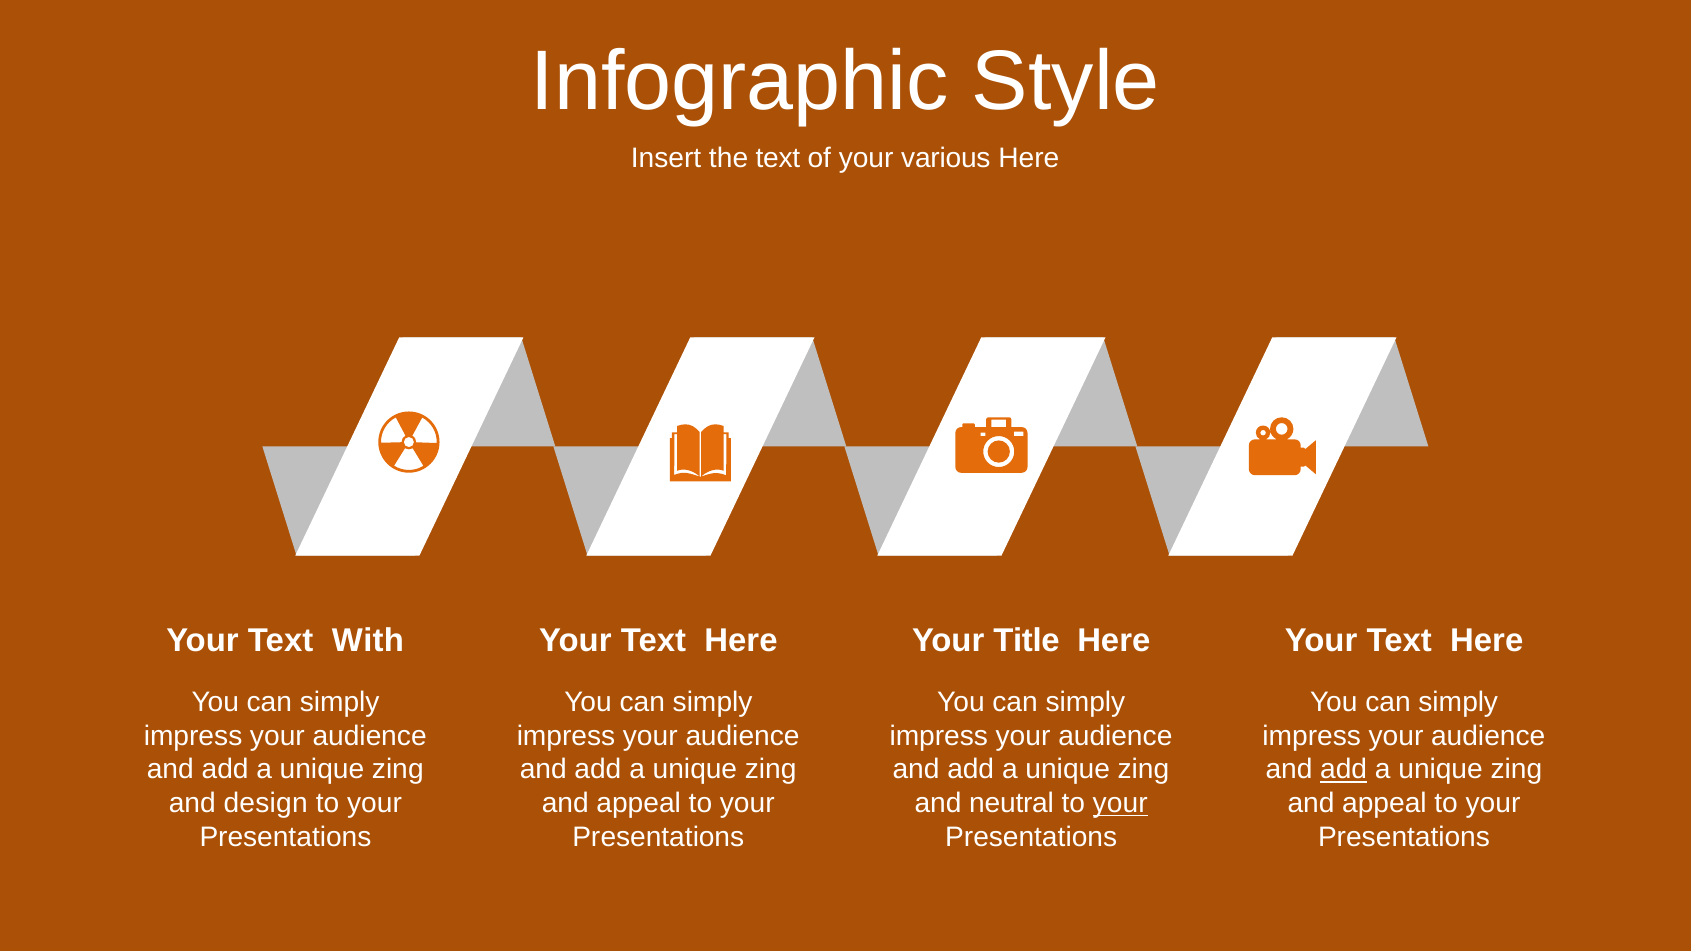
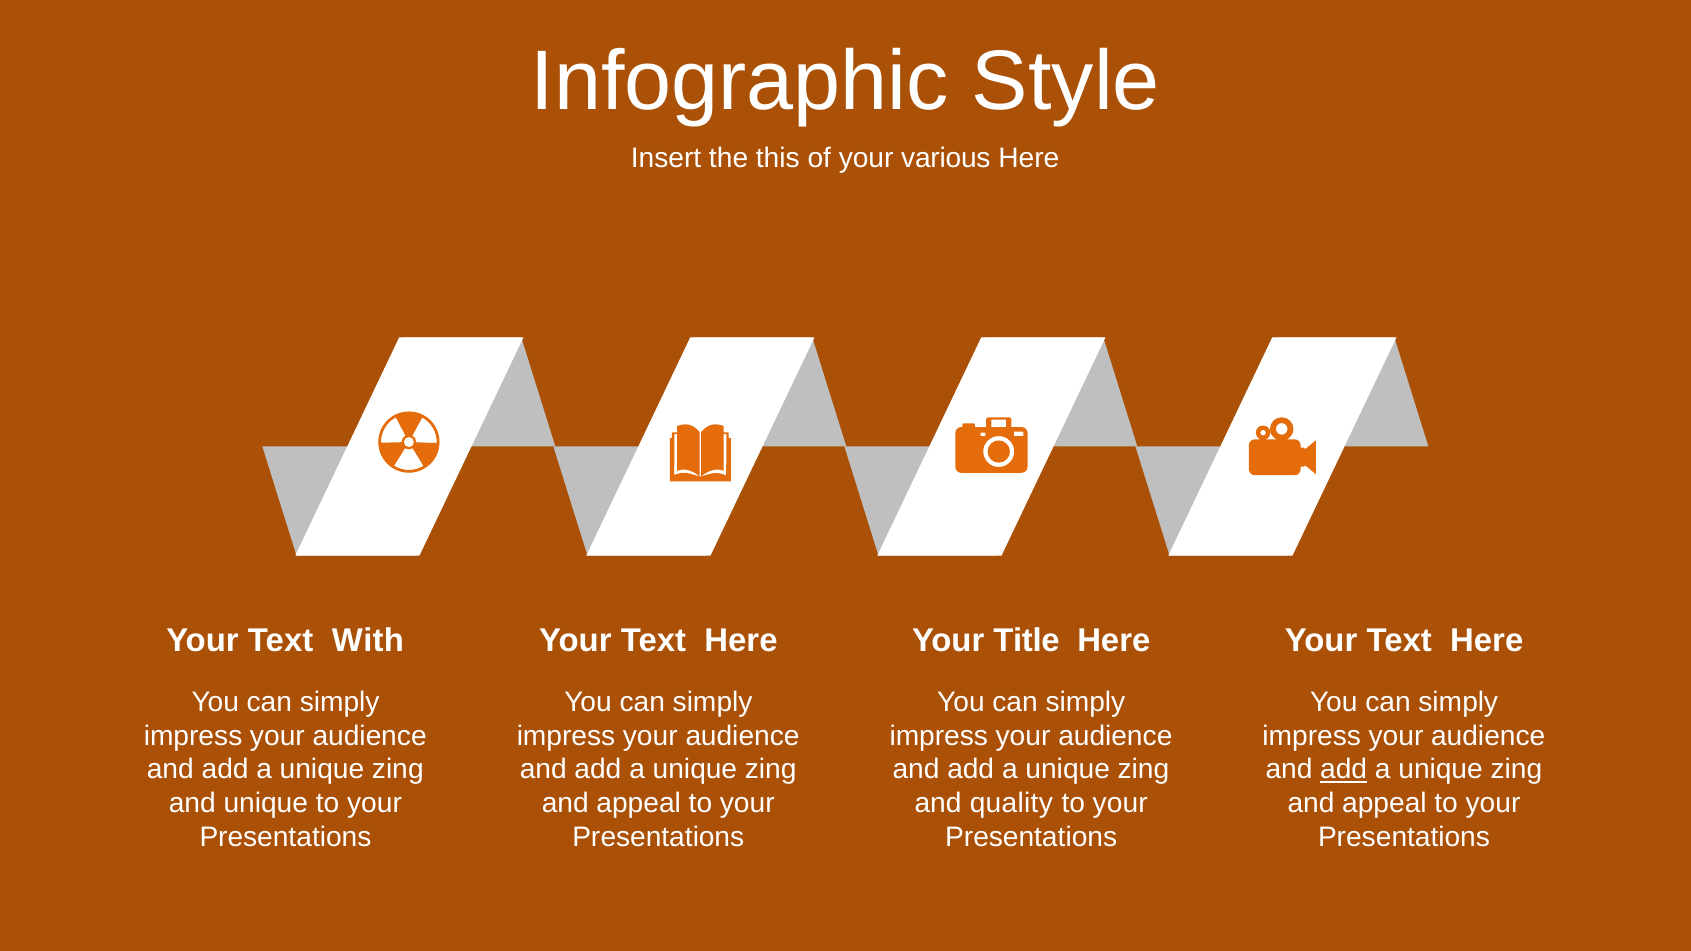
the text: text -> this
and design: design -> unique
neutral: neutral -> quality
your at (1120, 804) underline: present -> none
